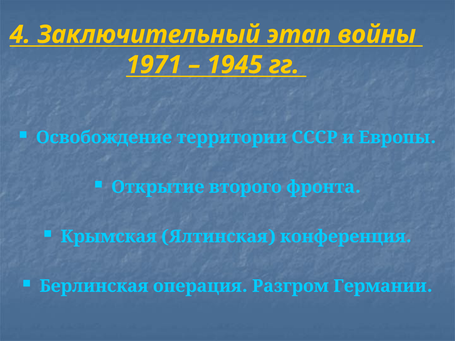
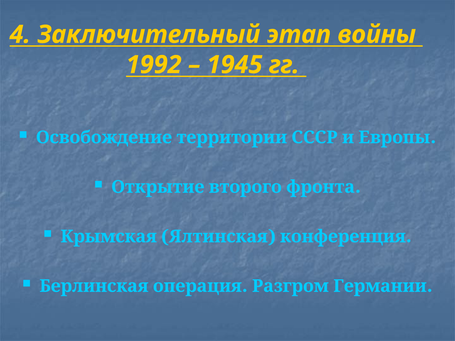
1971: 1971 -> 1992
